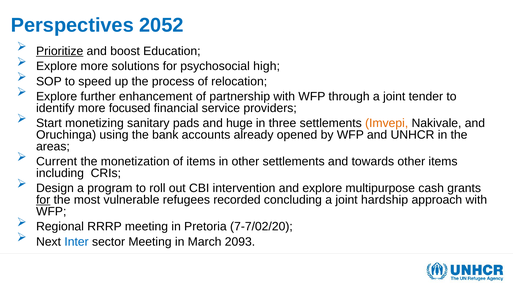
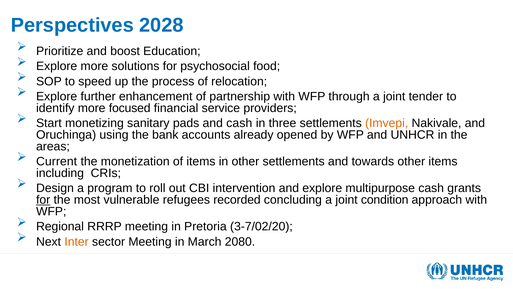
2052: 2052 -> 2028
Prioritize underline: present -> none
high: high -> food
and huge: huge -> cash
hardship: hardship -> condition
7-7/02/20: 7-7/02/20 -> 3-7/02/20
Inter colour: blue -> orange
2093: 2093 -> 2080
